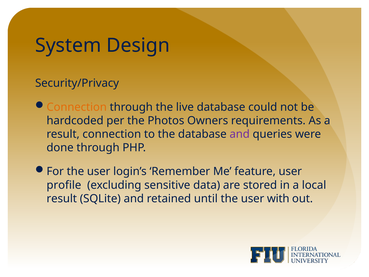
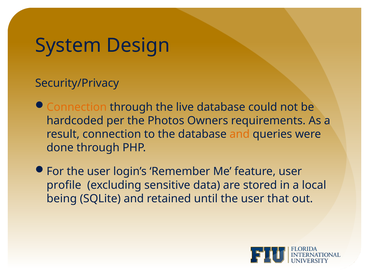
and at (240, 134) colour: purple -> orange
result at (62, 198): result -> being
with: with -> that
